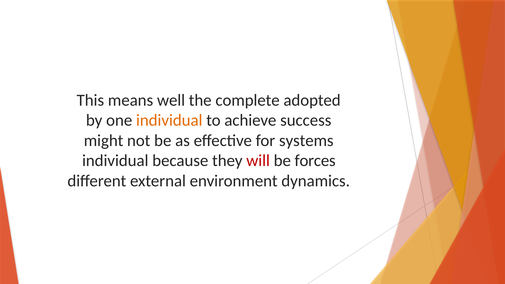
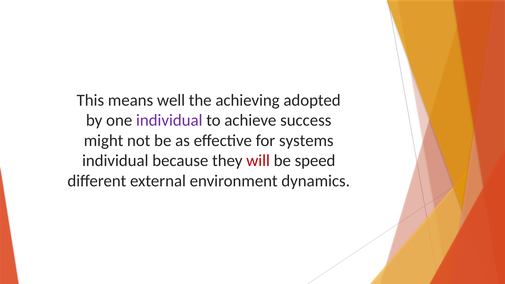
complete: complete -> achieving
individual at (169, 120) colour: orange -> purple
forces: forces -> speed
